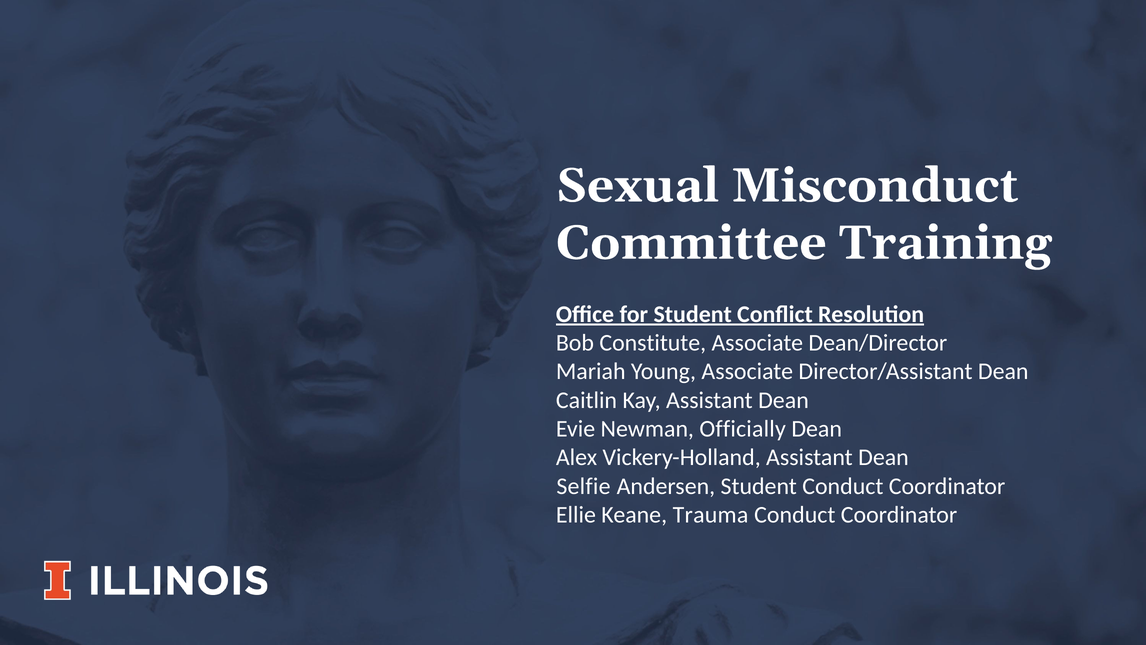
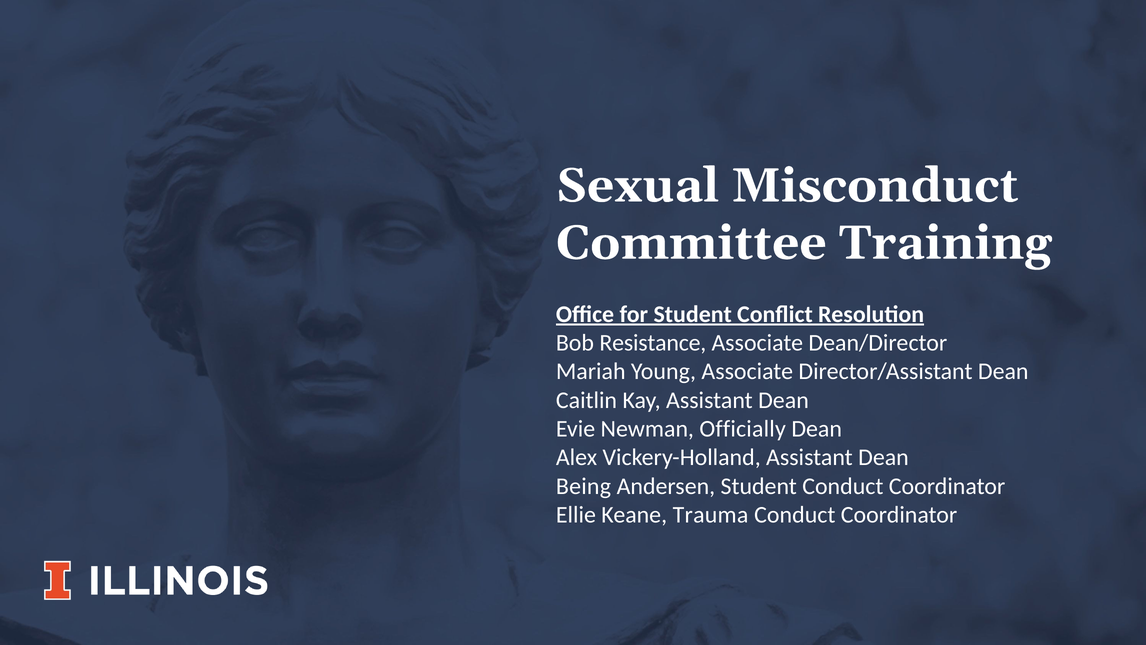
Constitute: Constitute -> Resistance
Selfie: Selfie -> Being
